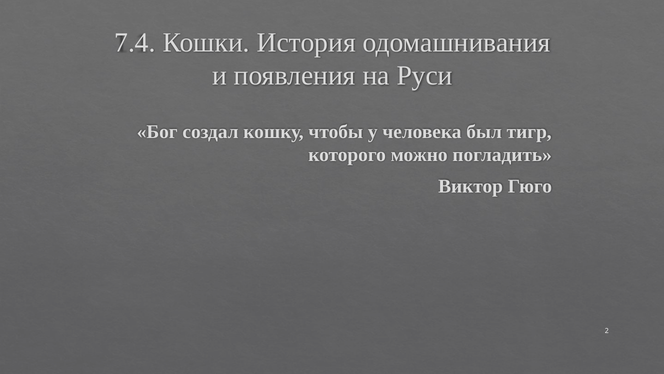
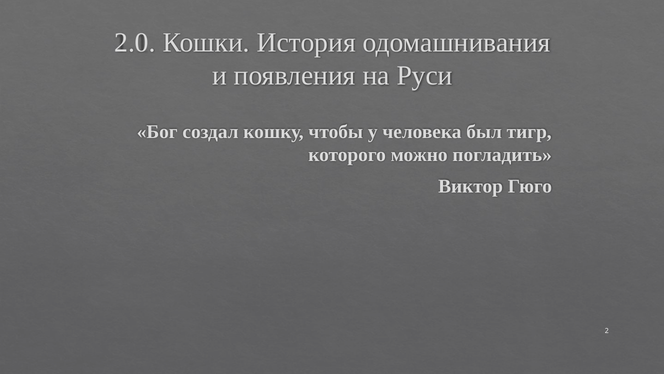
7.4: 7.4 -> 2.0
